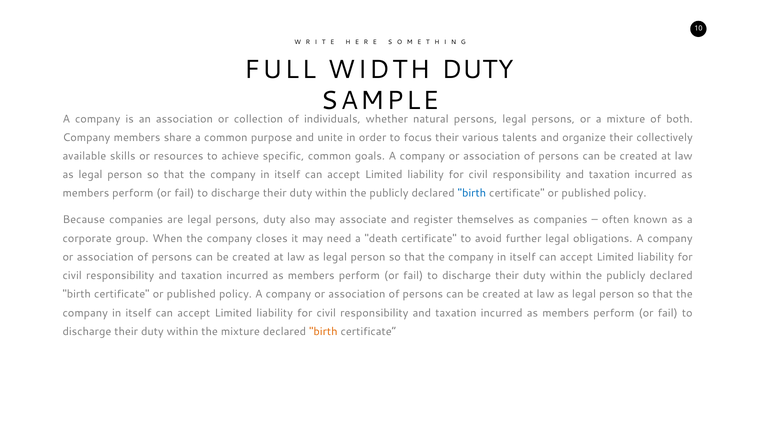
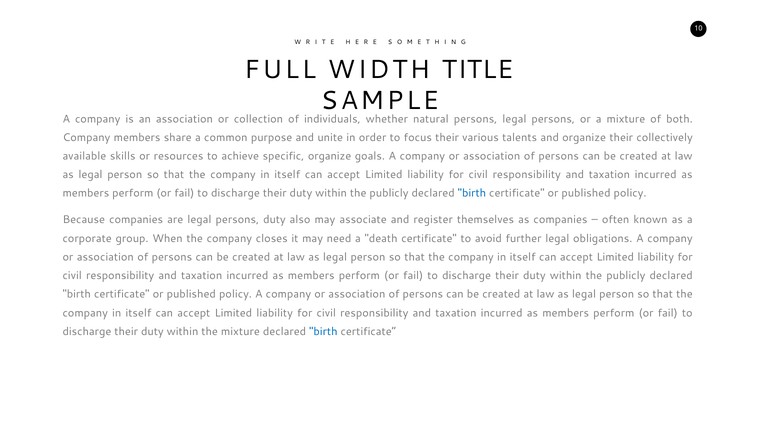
WIDTH DUTY: DUTY -> TITLE
specific common: common -> organize
birth at (323, 331) colour: orange -> blue
